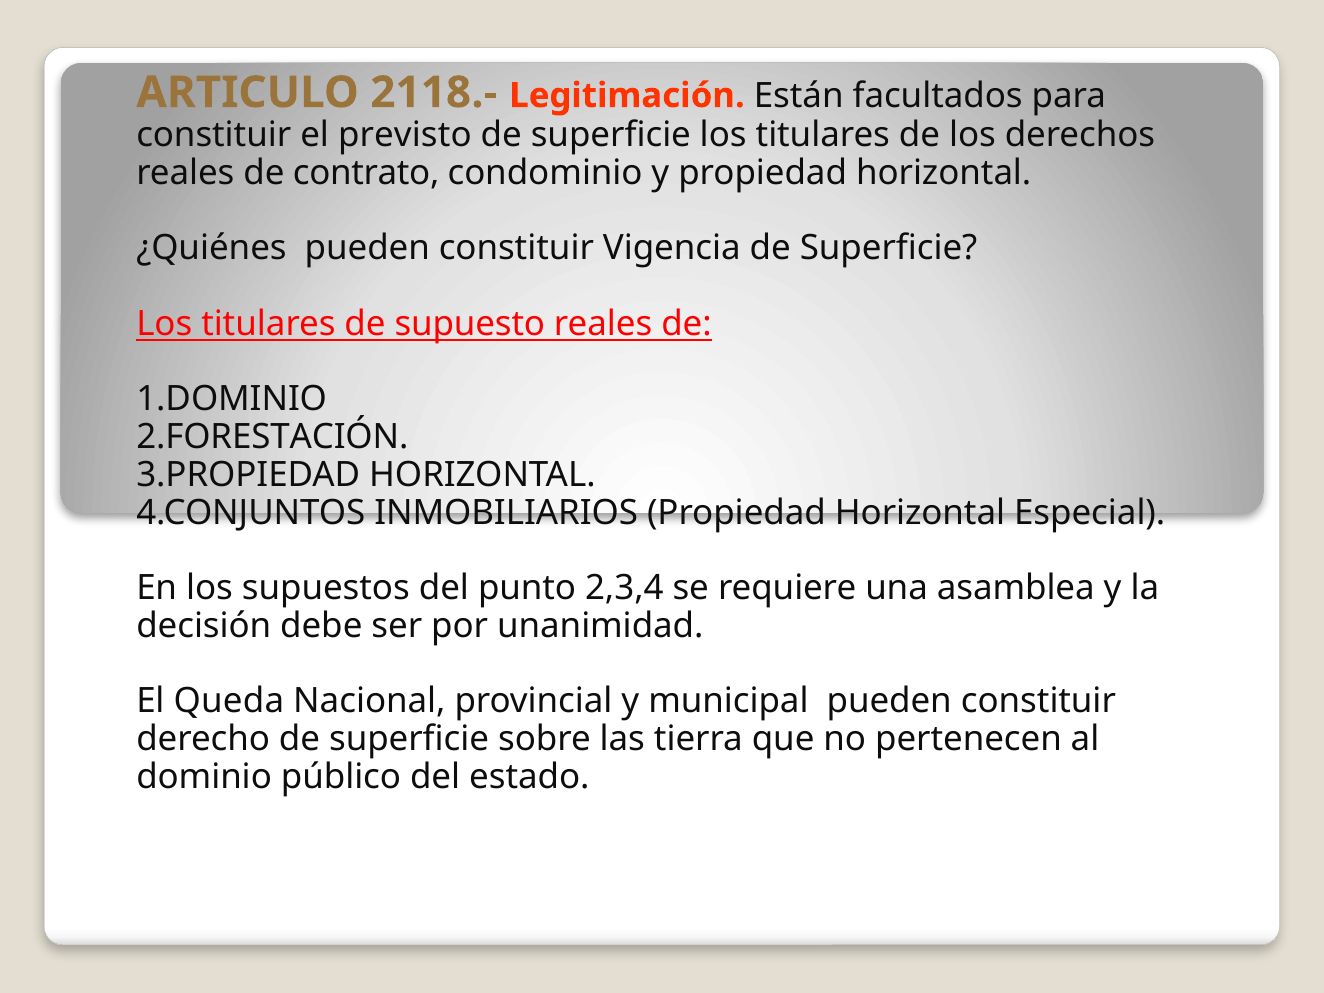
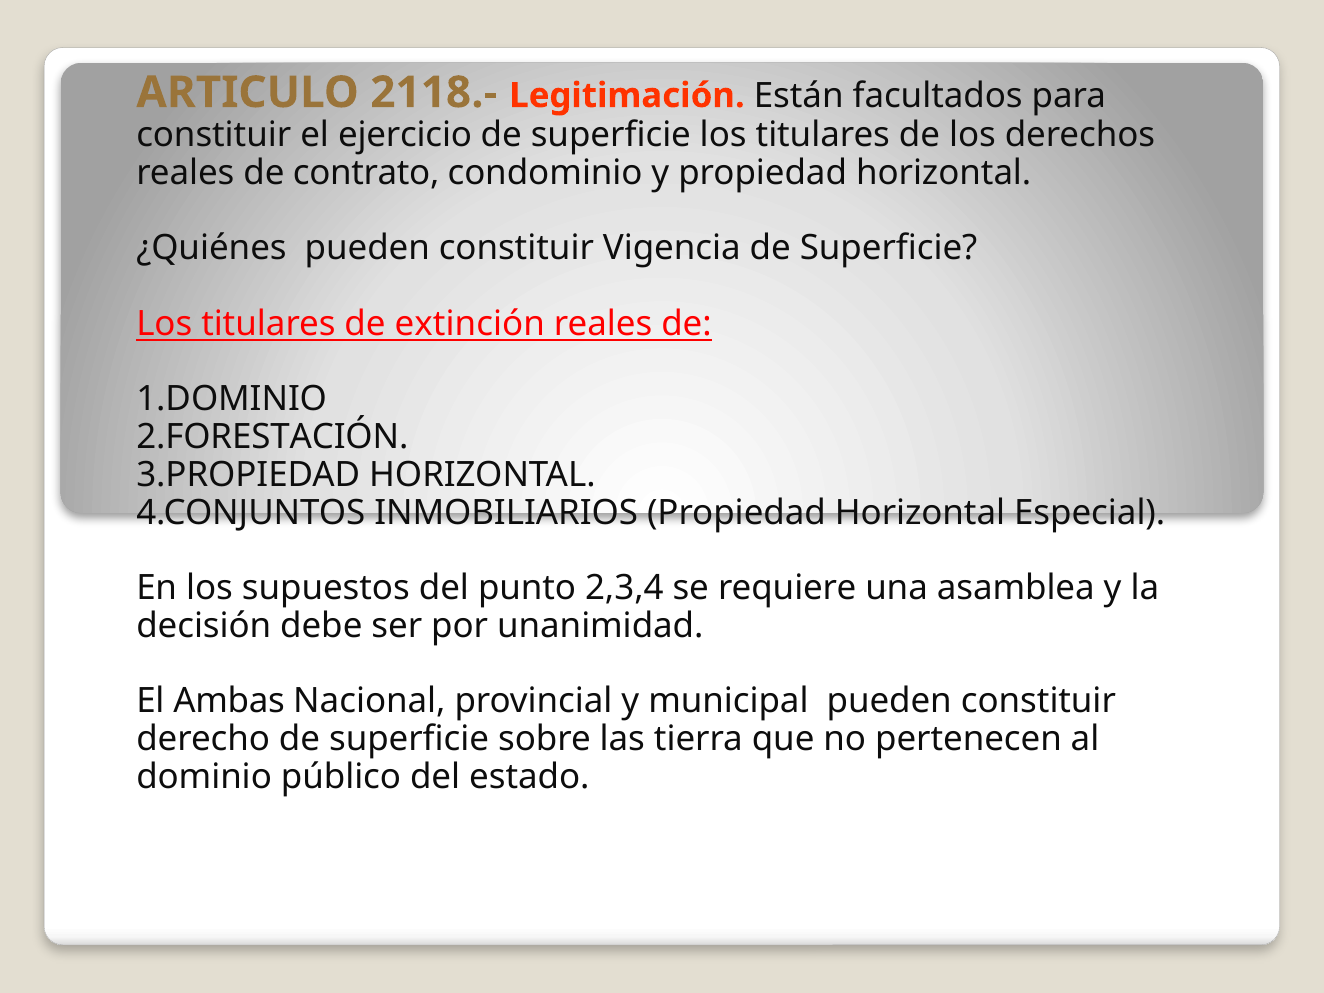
previsto: previsto -> ejercicio
supuesto: supuesto -> extinción
Queda: Queda -> Ambas
